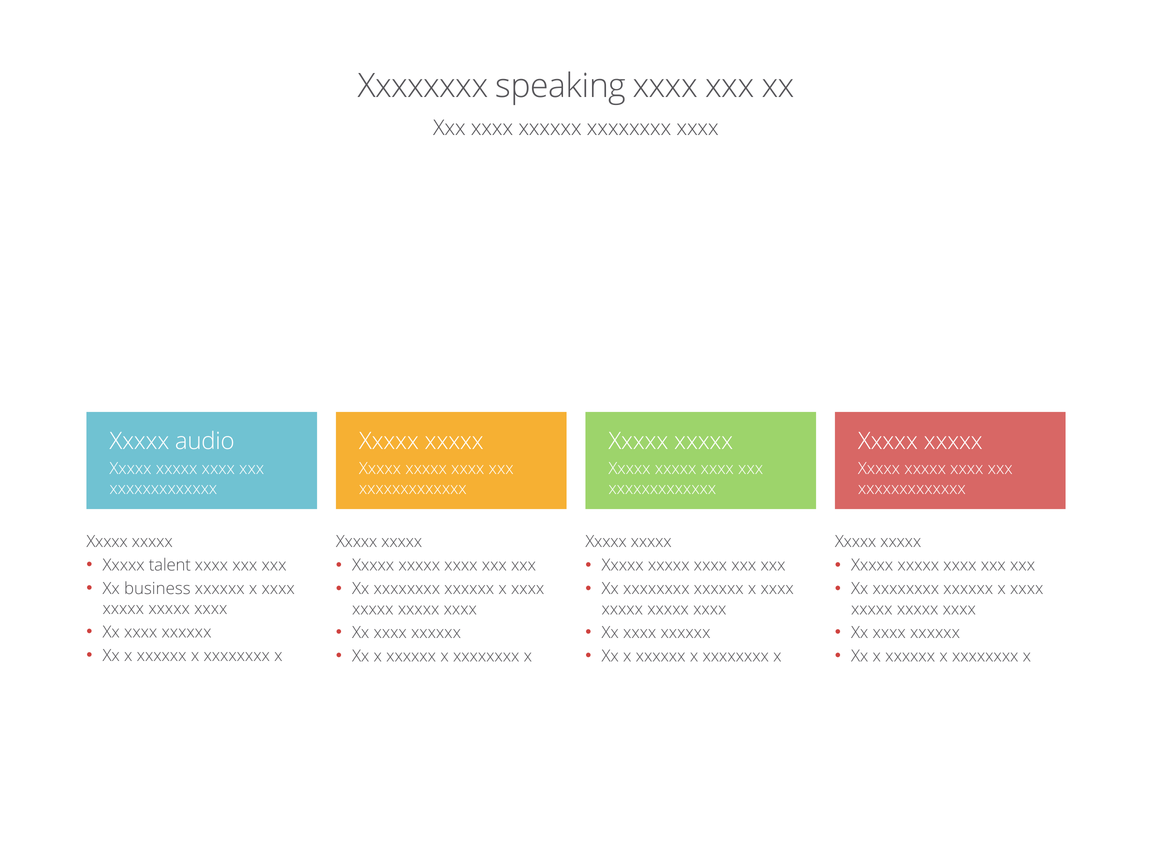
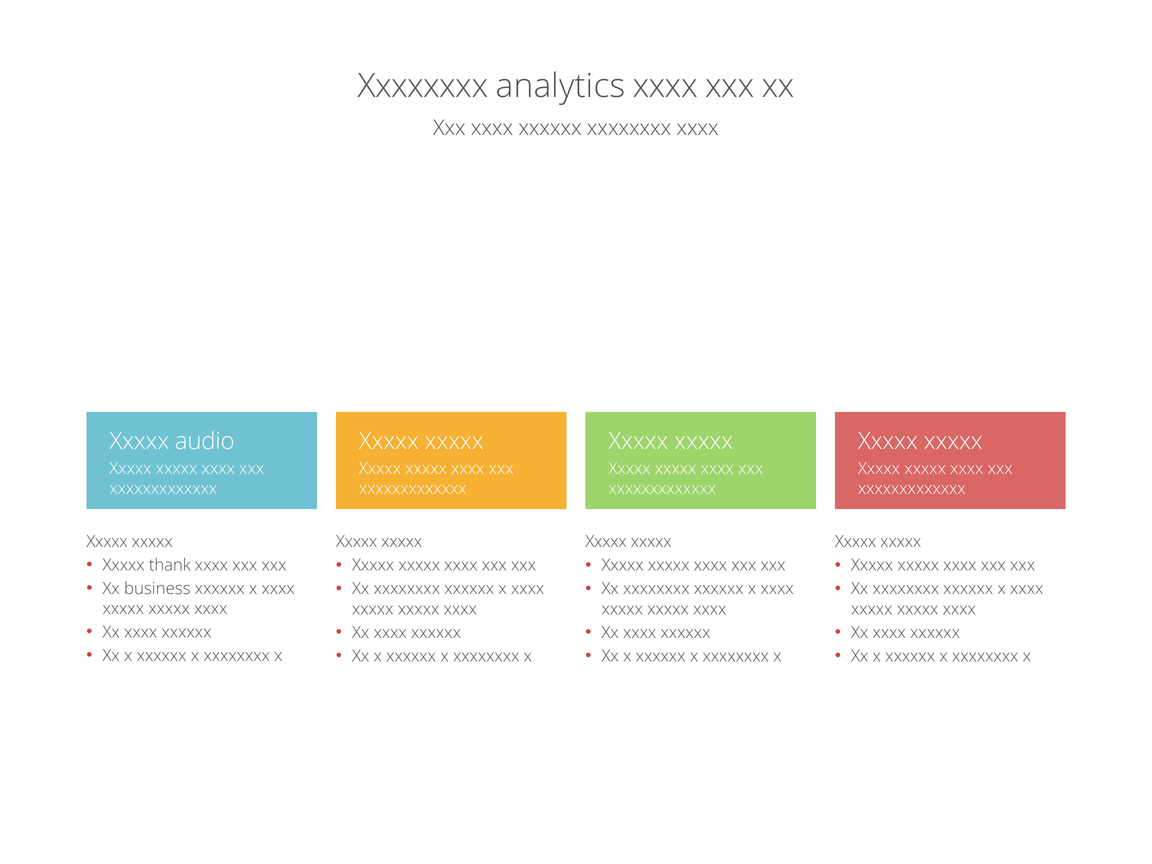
speaking: speaking -> analytics
talent: talent -> thank
